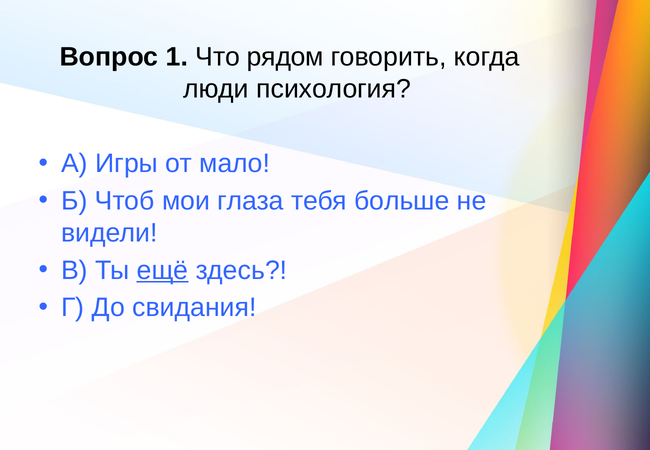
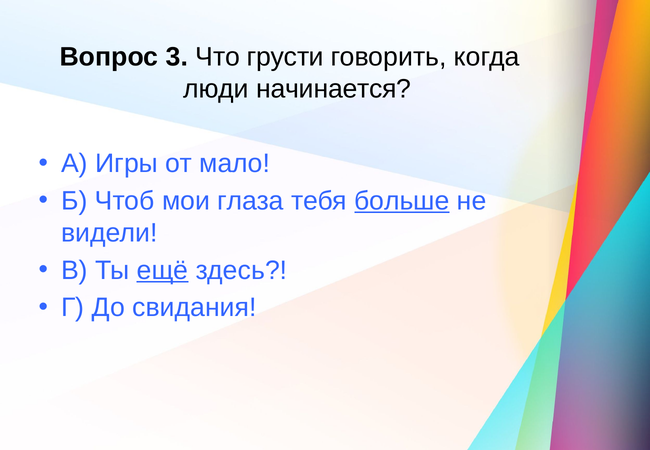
1: 1 -> 3
рядом: рядом -> грусти
психология: психология -> начинается
больше underline: none -> present
